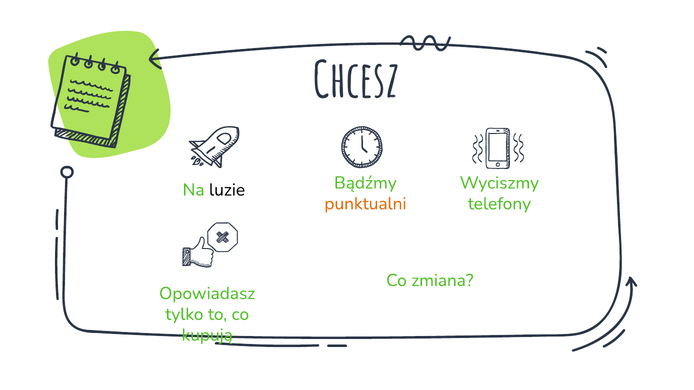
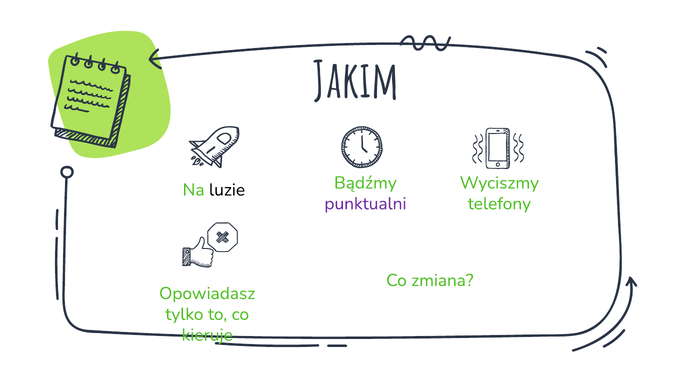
Chcesz: Chcesz -> Jakim
punktualni colour: orange -> purple
kupują: kupują -> kieruje
